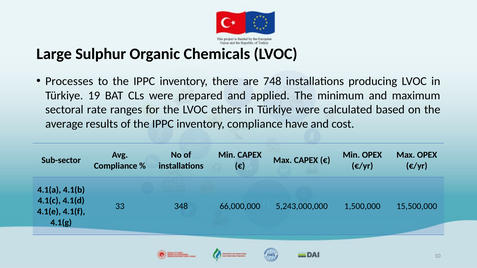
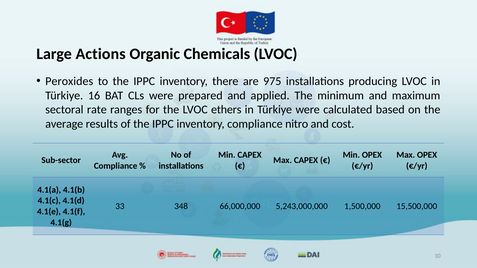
Sulphur: Sulphur -> Actions
Processes: Processes -> Peroxides
748: 748 -> 975
19: 19 -> 16
have: have -> nitro
